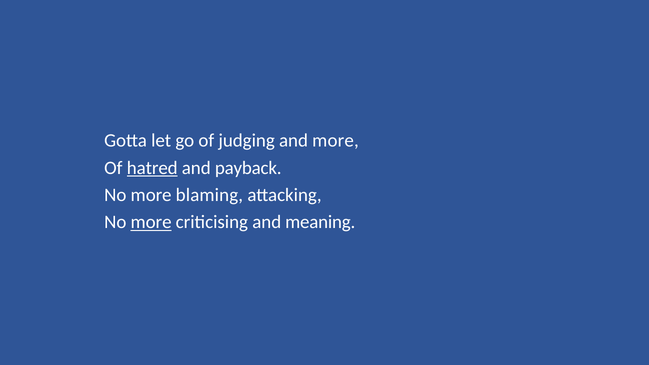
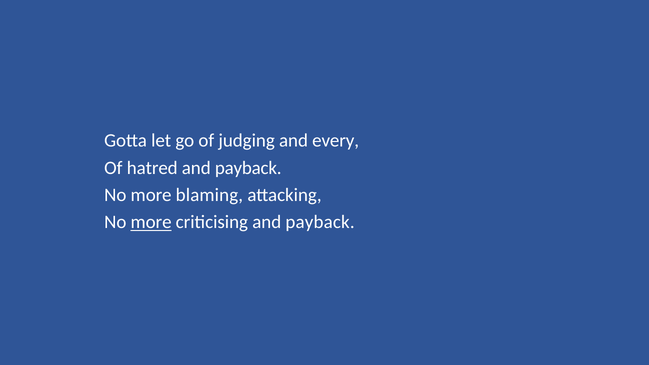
and more: more -> every
hatred underline: present -> none
criticising and meaning: meaning -> payback
